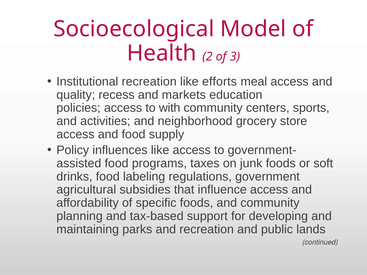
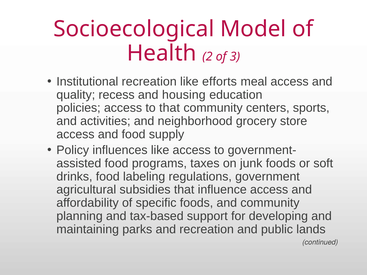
markets: markets -> housing
to with: with -> that
